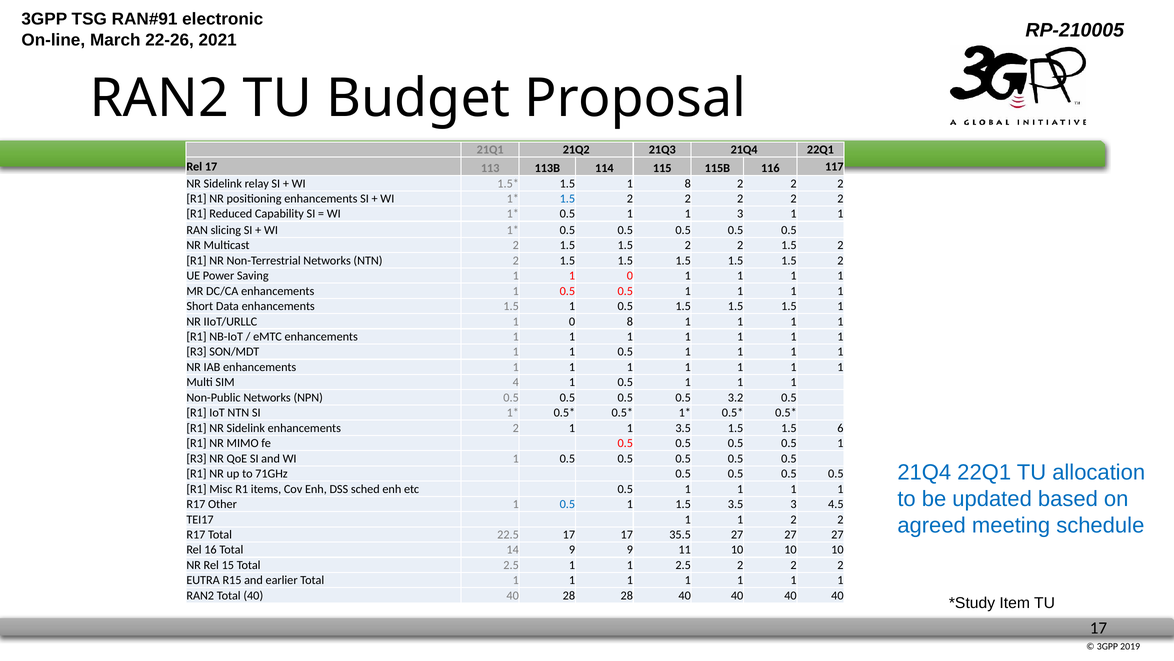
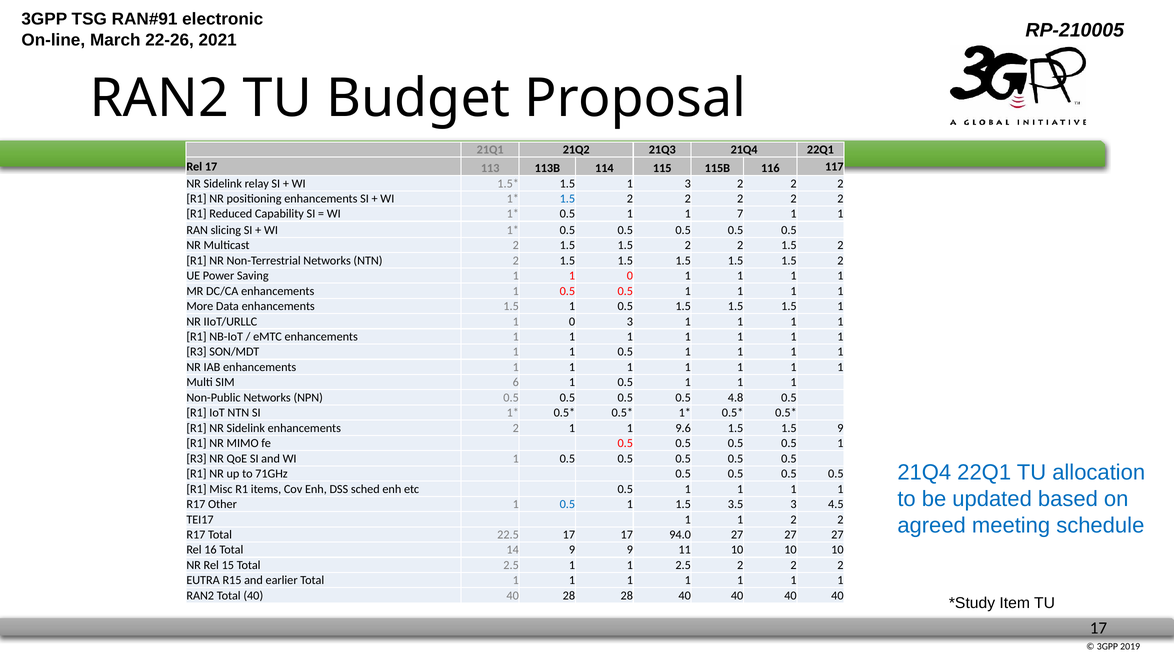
1 8: 8 -> 3
1 3: 3 -> 7
Short: Short -> More
0 8: 8 -> 3
4: 4 -> 6
3.2: 3.2 -> 4.8
1 3.5: 3.5 -> 9.6
1.5 6: 6 -> 9
35.5: 35.5 -> 94.0
